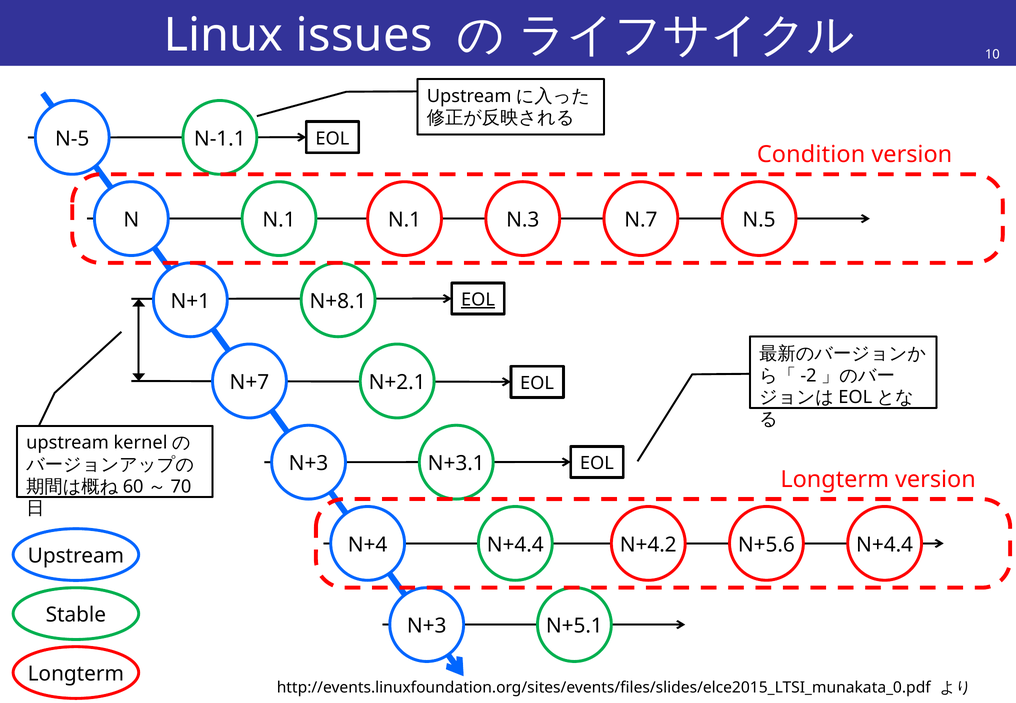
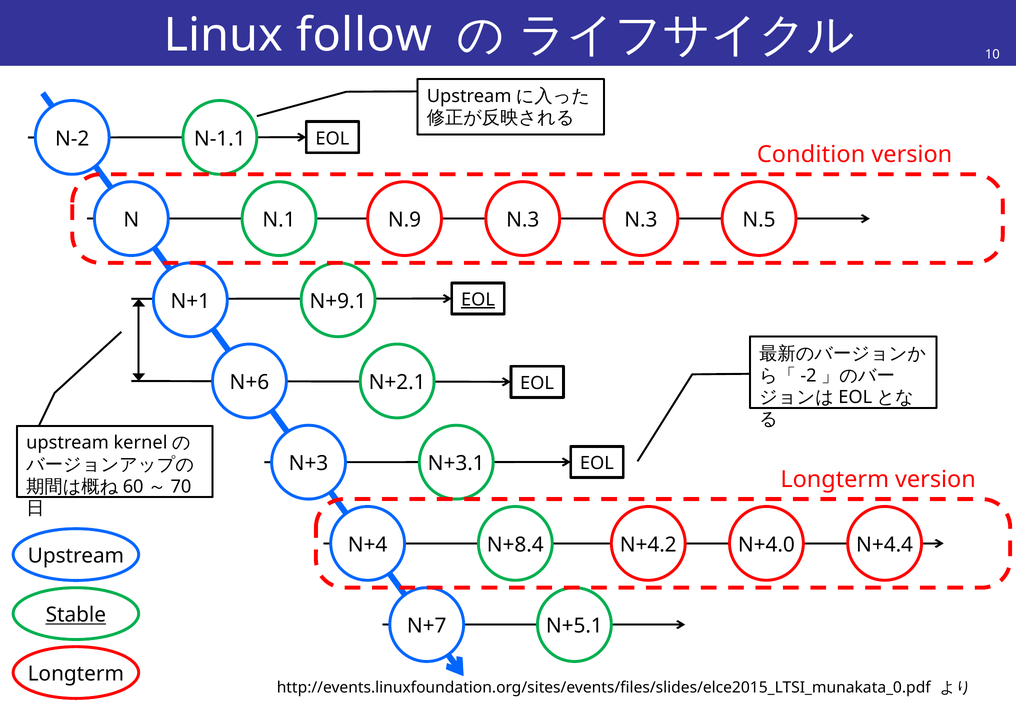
issues: issues -> follow
N-5: N-5 -> N-2
N.1 at (405, 220): N.1 -> N.9
N.3 N.7: N.7 -> N.3
N+8.1: N+8.1 -> N+9.1
N+7: N+7 -> N+6
N+4.4 at (515, 545): N+4.4 -> N+8.4
N+5.6: N+5.6 -> N+4.0
Stable underline: none -> present
N+3 at (427, 626): N+3 -> N+7
